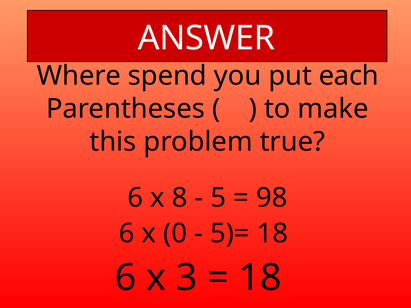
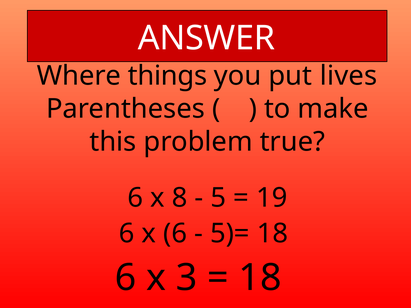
spend: spend -> things
each: each -> lives
98: 98 -> 19
x 0: 0 -> 6
